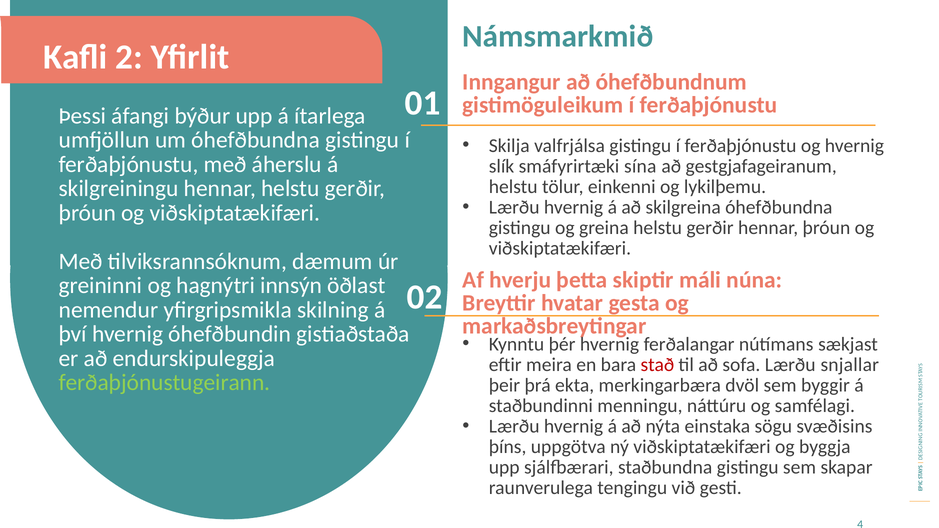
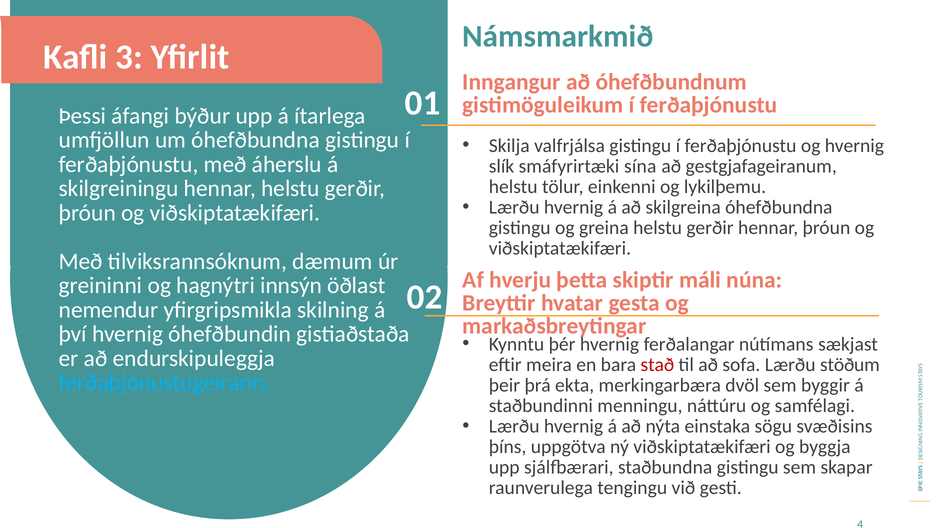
2: 2 -> 3
snjallar: snjallar -> stöðum
ferðaþjónustugeirann colour: light green -> light blue
